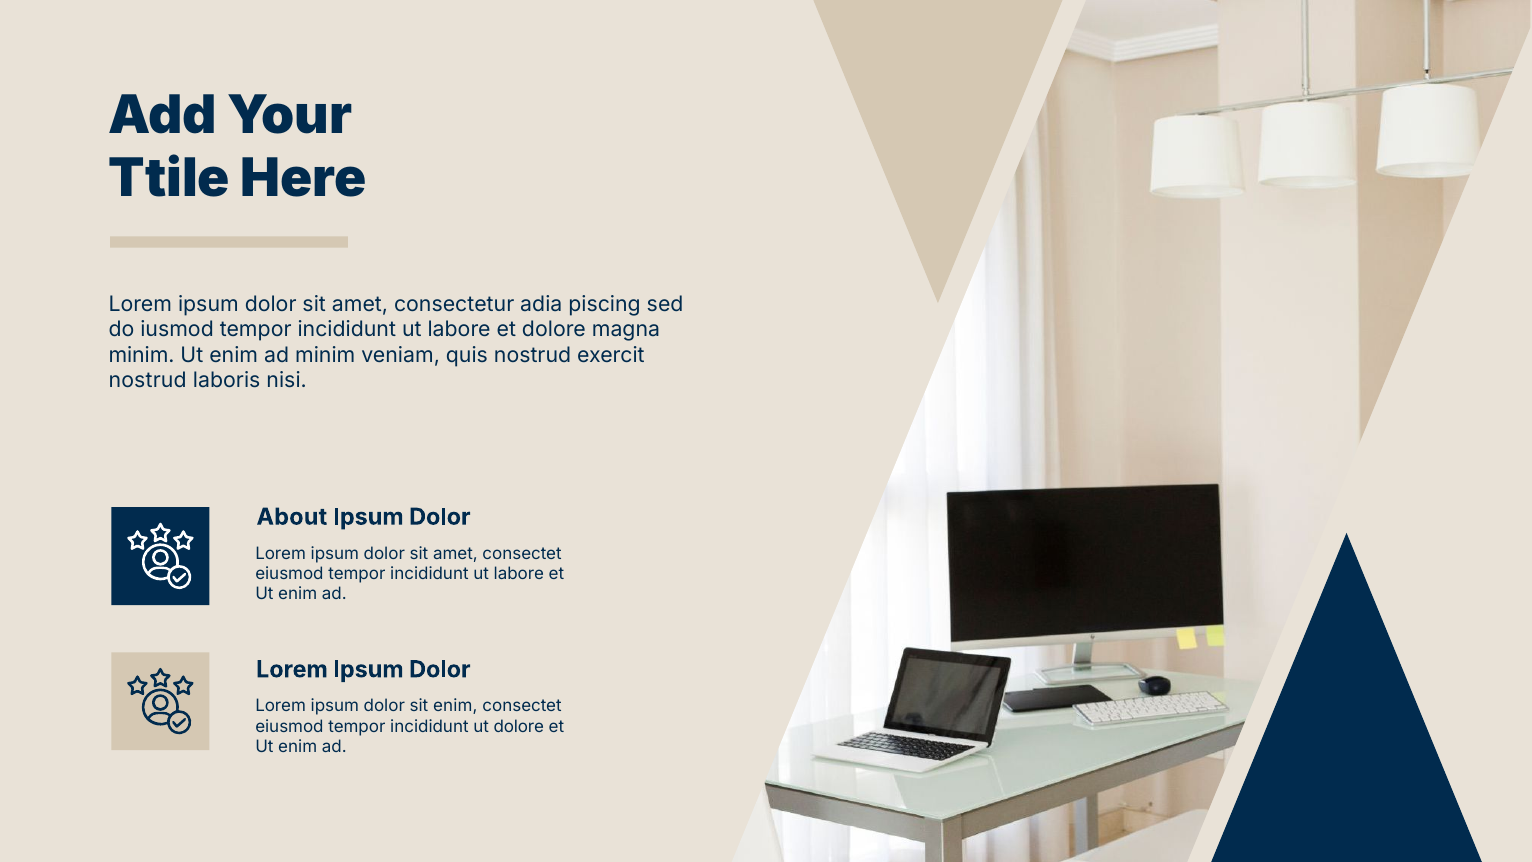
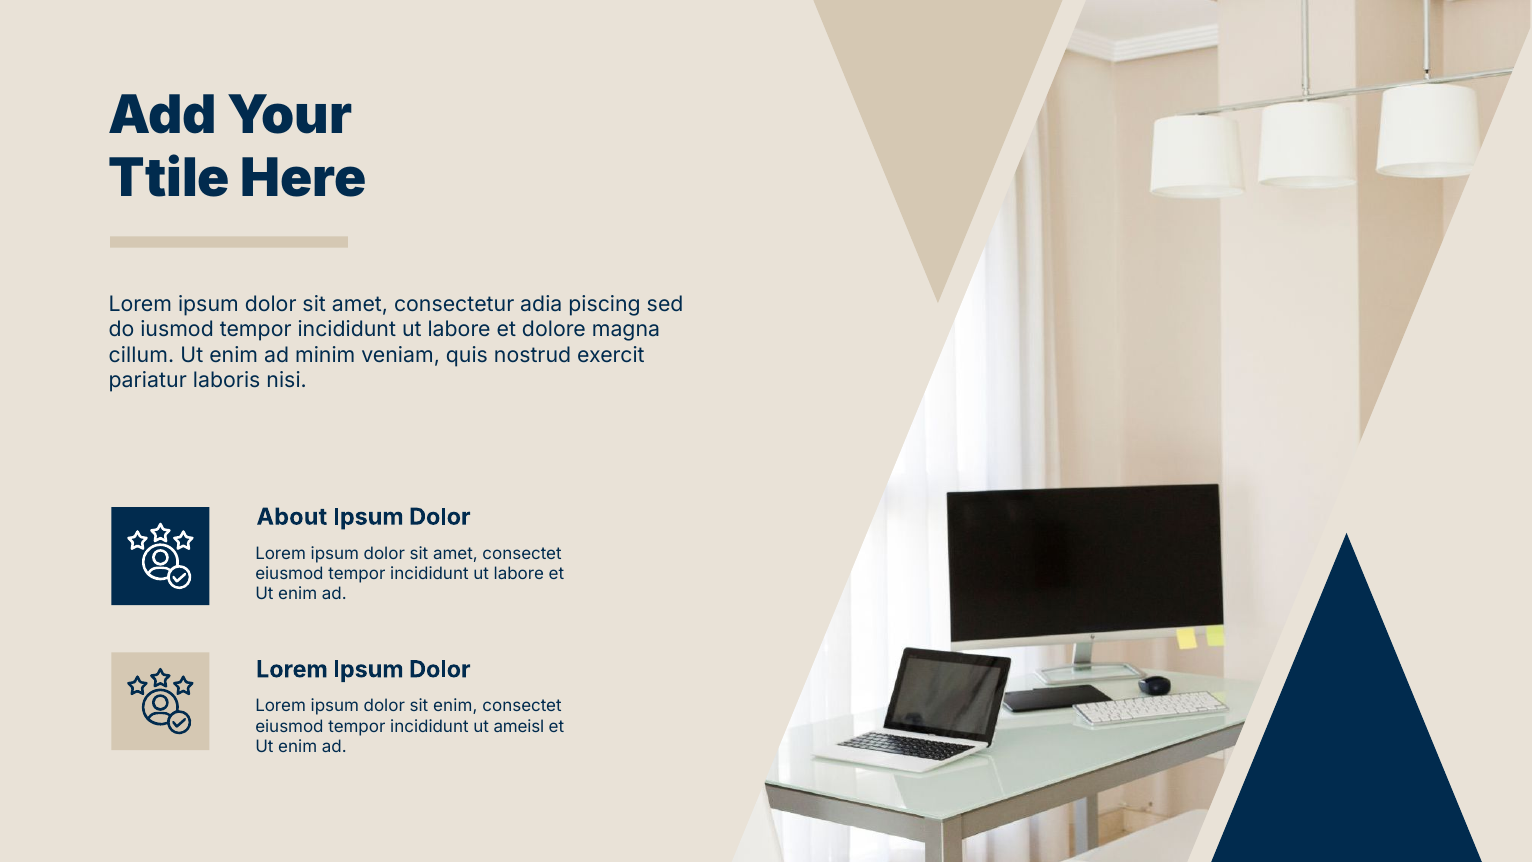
minim at (142, 355): minim -> cillum
nostrud at (148, 381): nostrud -> pariatur
ut dolore: dolore -> ameisl
